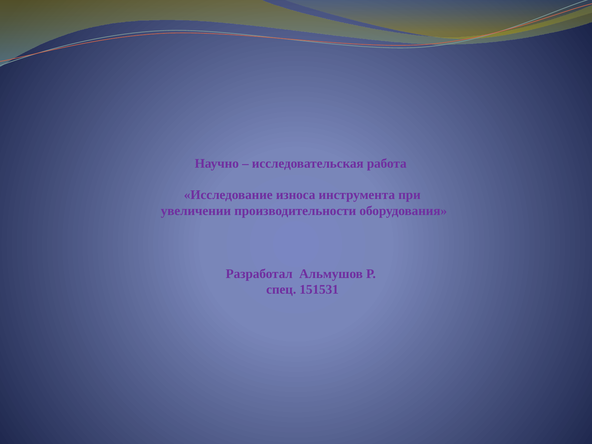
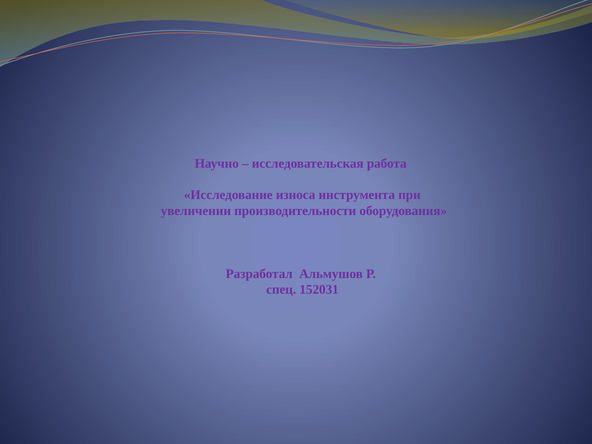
151531: 151531 -> 152031
